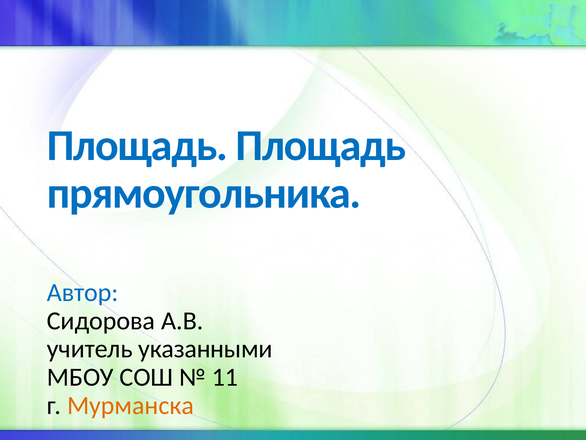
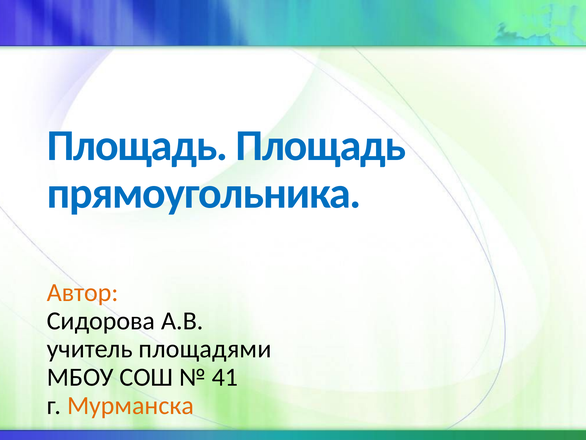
Автор colour: blue -> orange
указанными: указанными -> площадями
11: 11 -> 41
